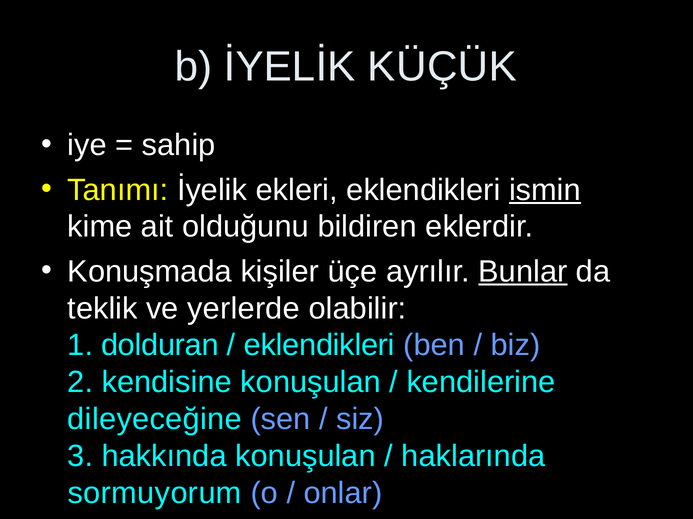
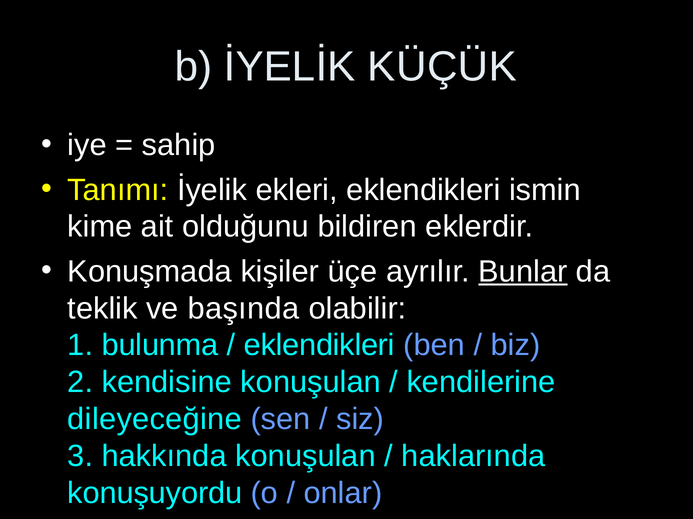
ismin underline: present -> none
yerlerde: yerlerde -> başında
dolduran: dolduran -> bulunma
sormuyorum: sormuyorum -> konuşuyordu
